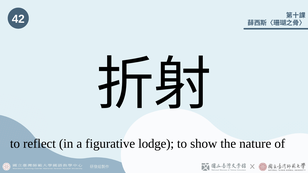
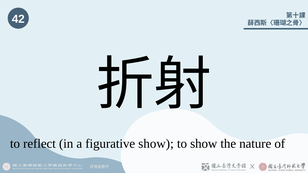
figurative lodge: lodge -> show
